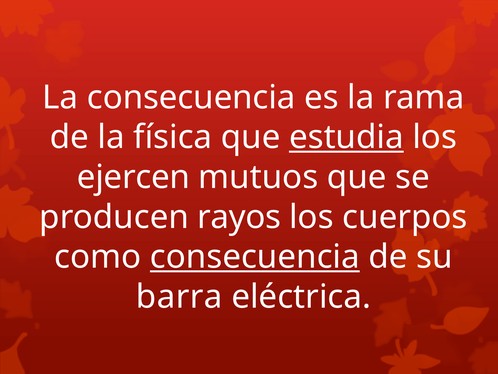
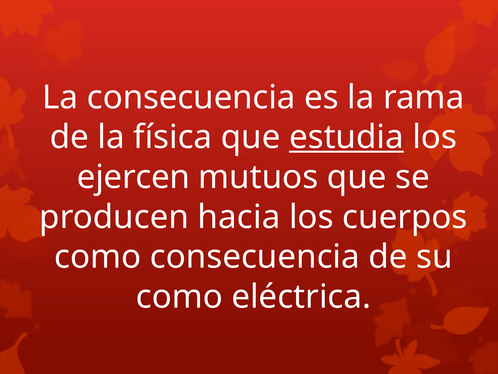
rayos: rayos -> hacia
consecuencia at (255, 257) underline: present -> none
barra at (179, 296): barra -> como
